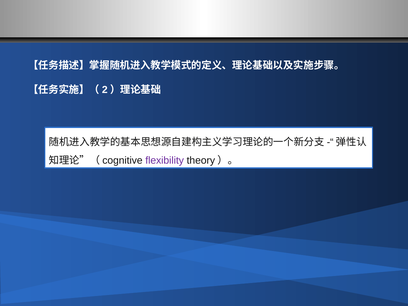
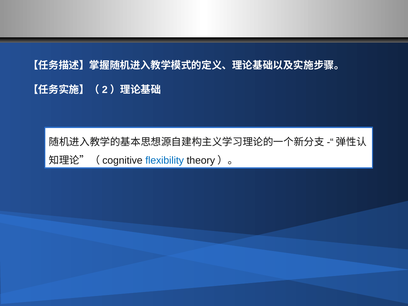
flexibility colour: purple -> blue
